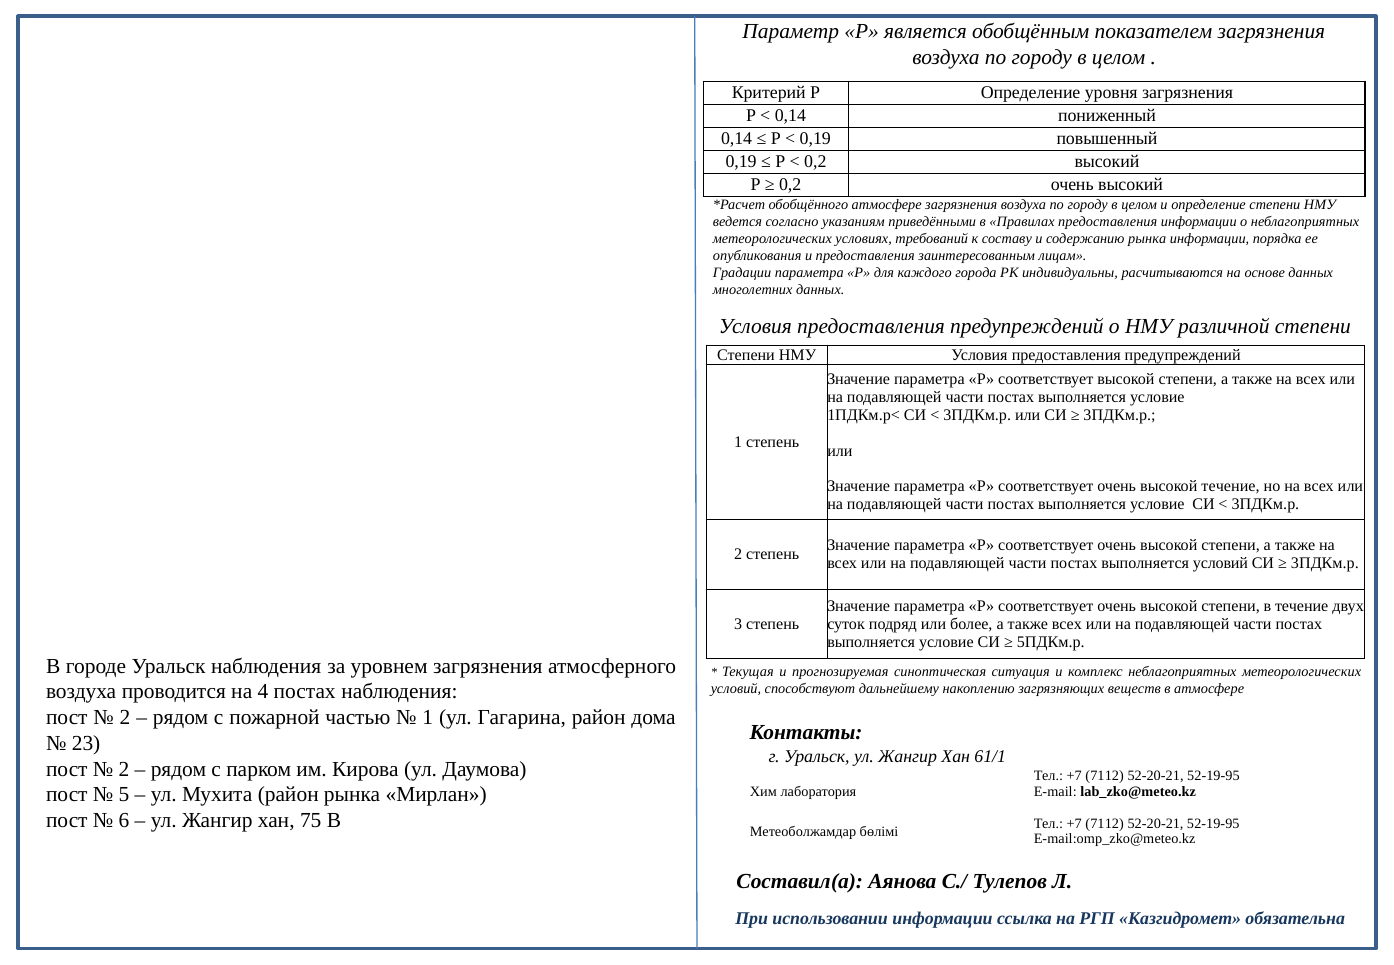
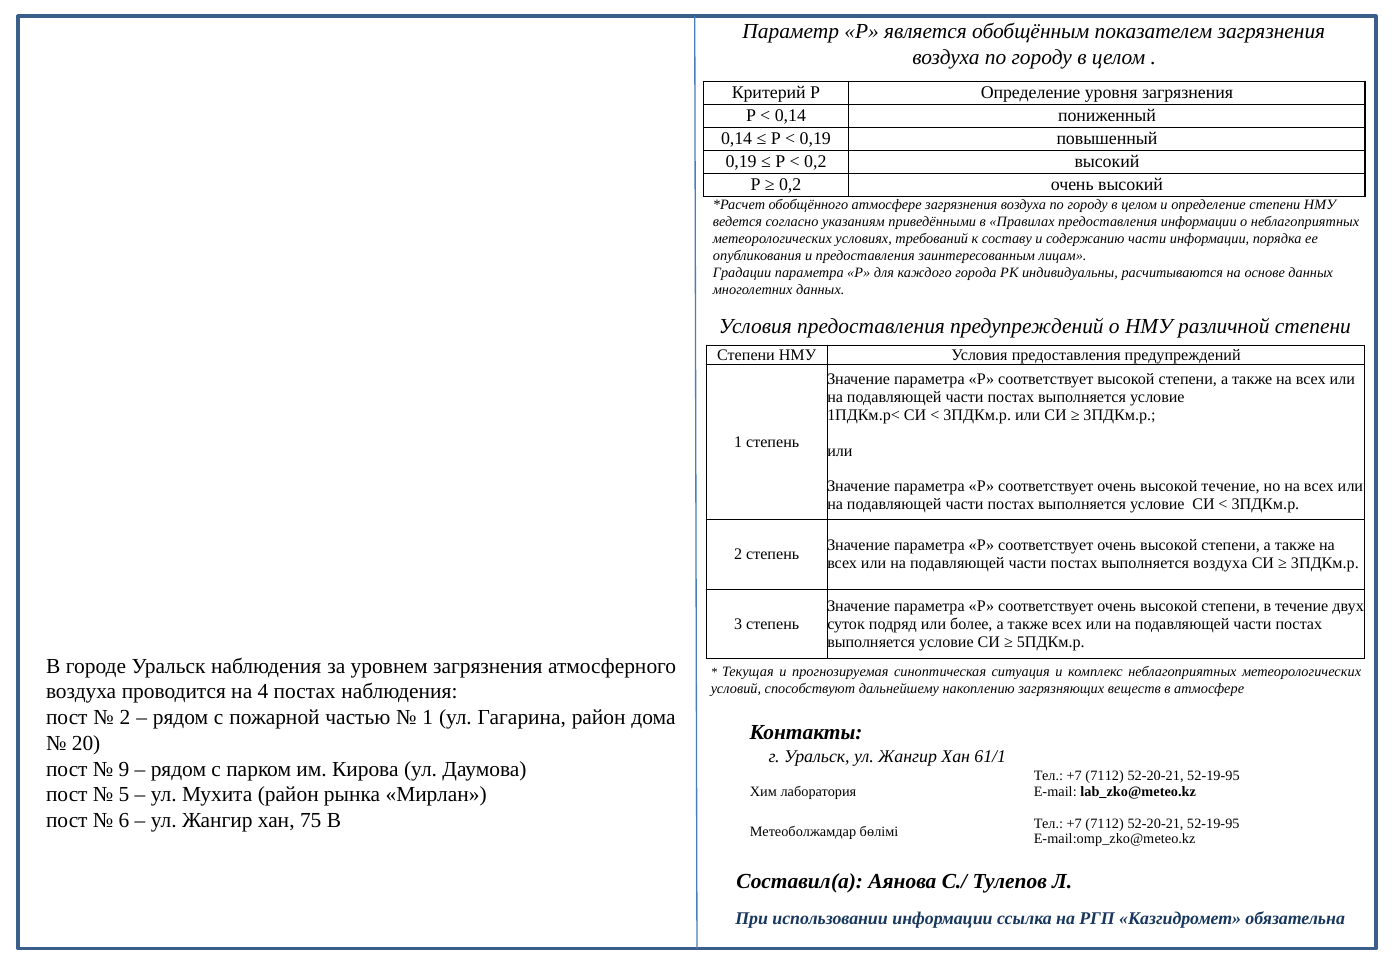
содержанию рынка: рынка -> части
выполняется условий: условий -> воздуха
23: 23 -> 20
2 at (124, 769): 2 -> 9
